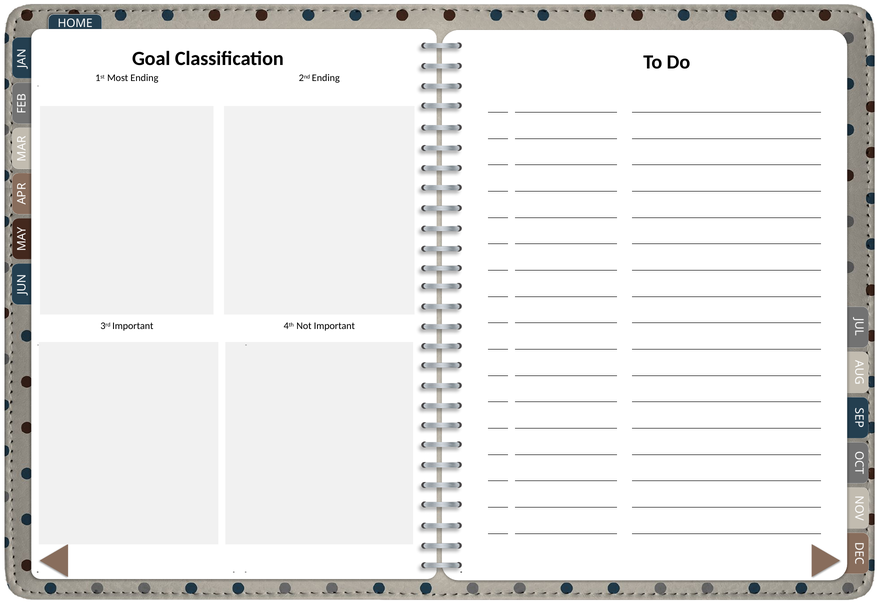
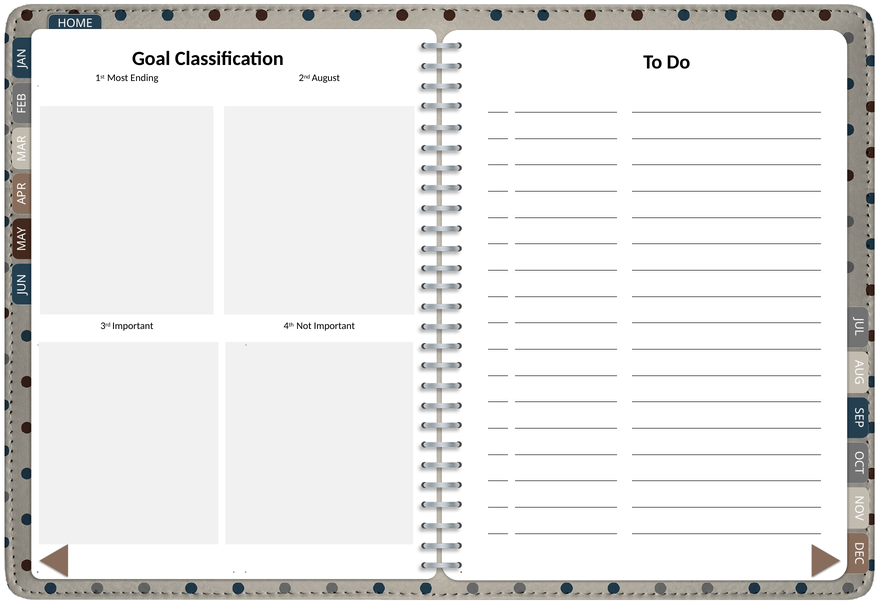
2nd Ending: Ending -> August
